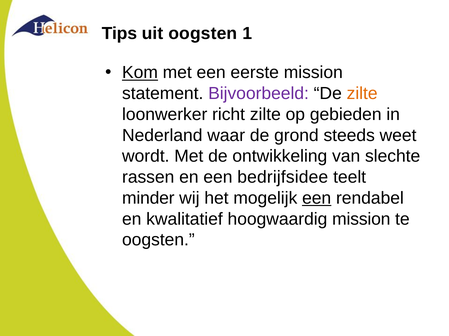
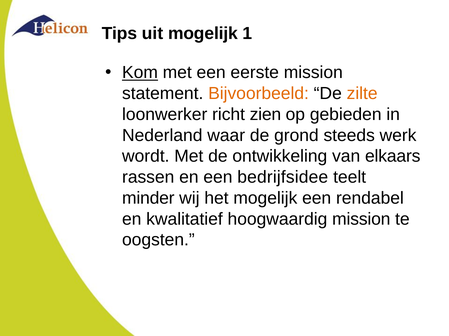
uit oogsten: oogsten -> mogelijk
Bijvoorbeeld colour: purple -> orange
richt zilte: zilte -> zien
weet: weet -> werk
slechte: slechte -> elkaars
een at (317, 198) underline: present -> none
